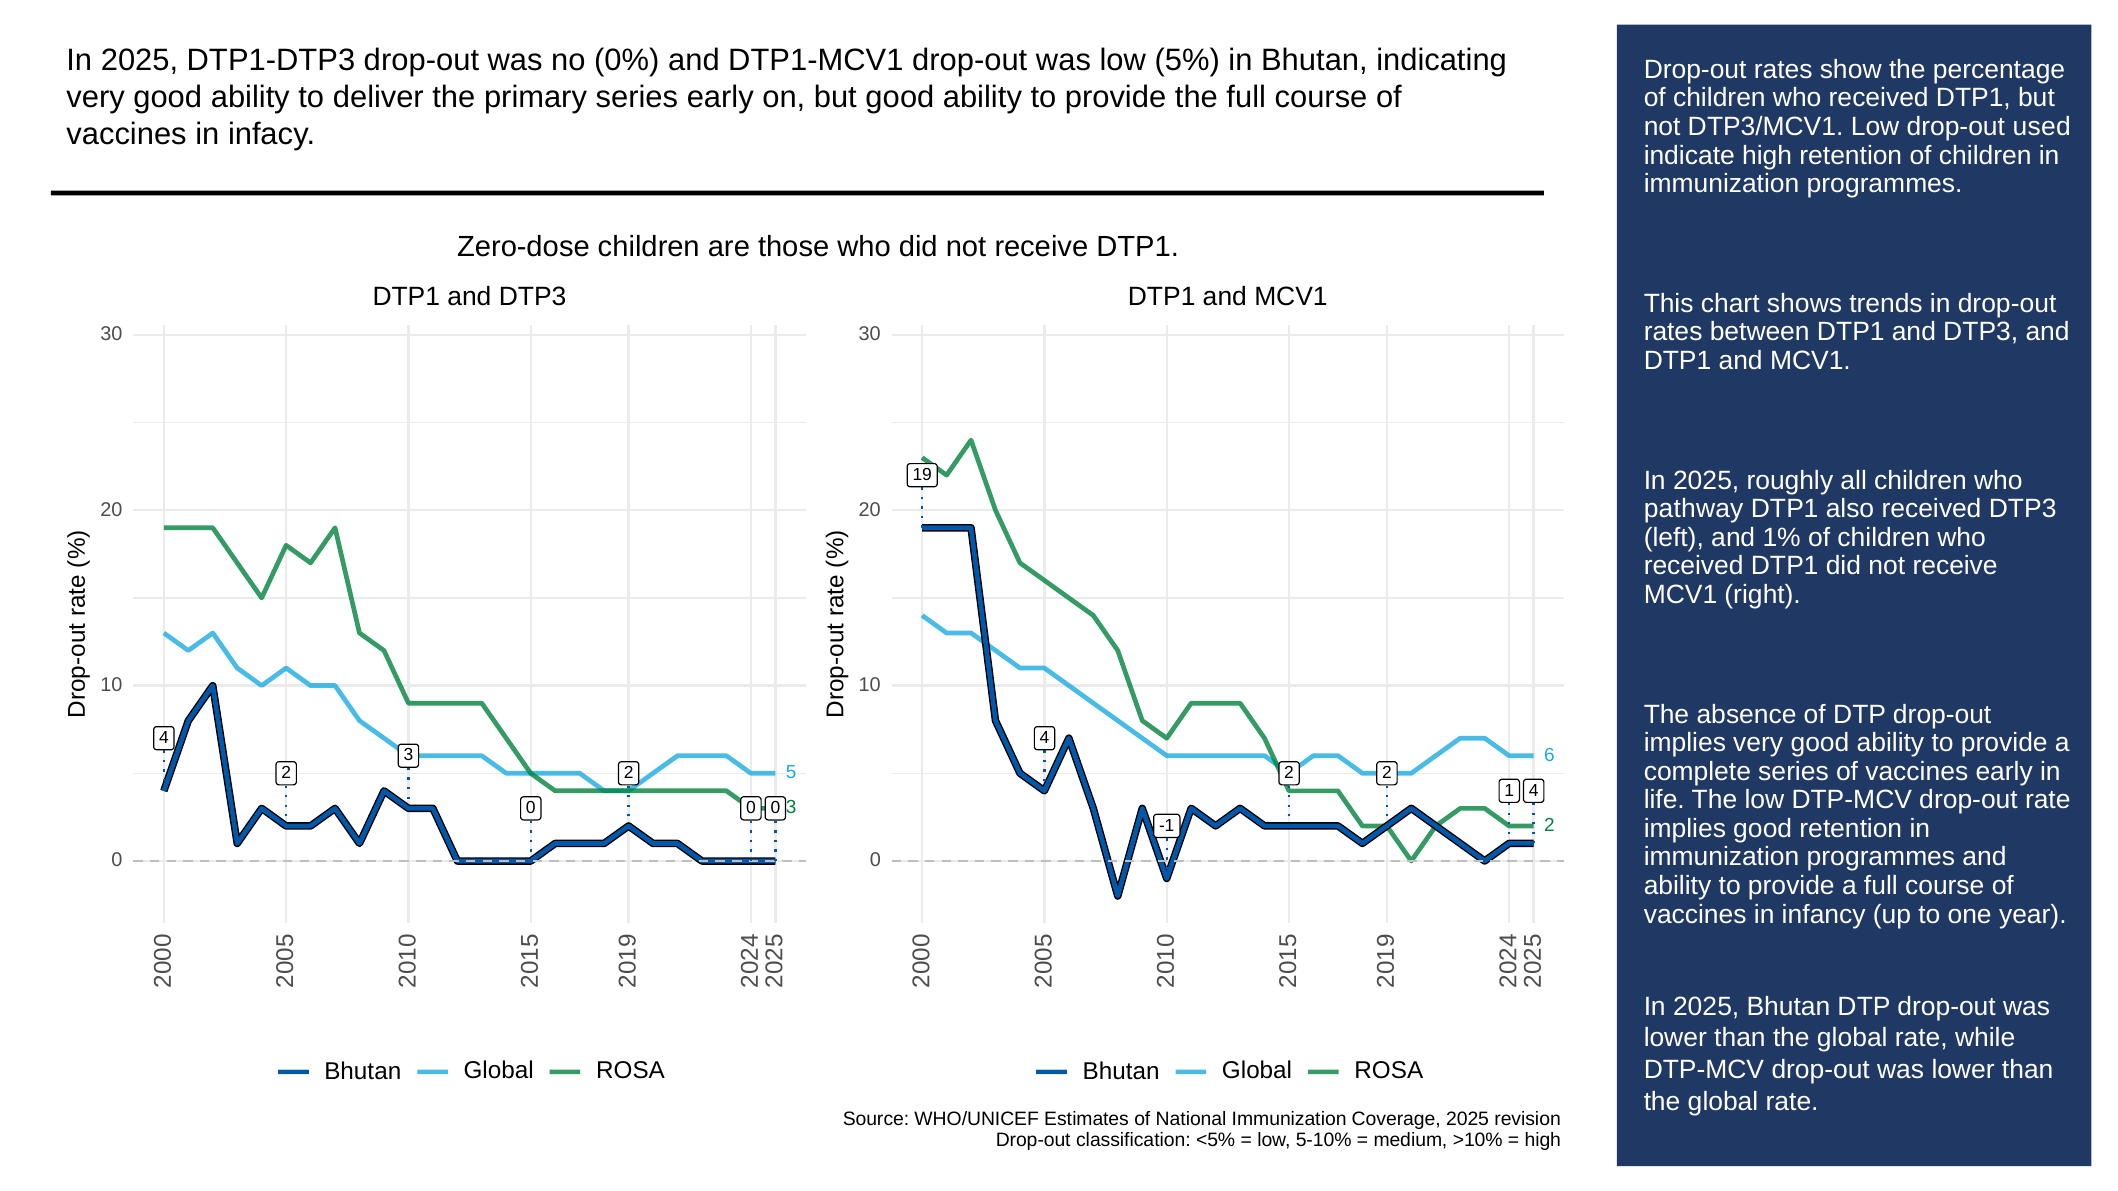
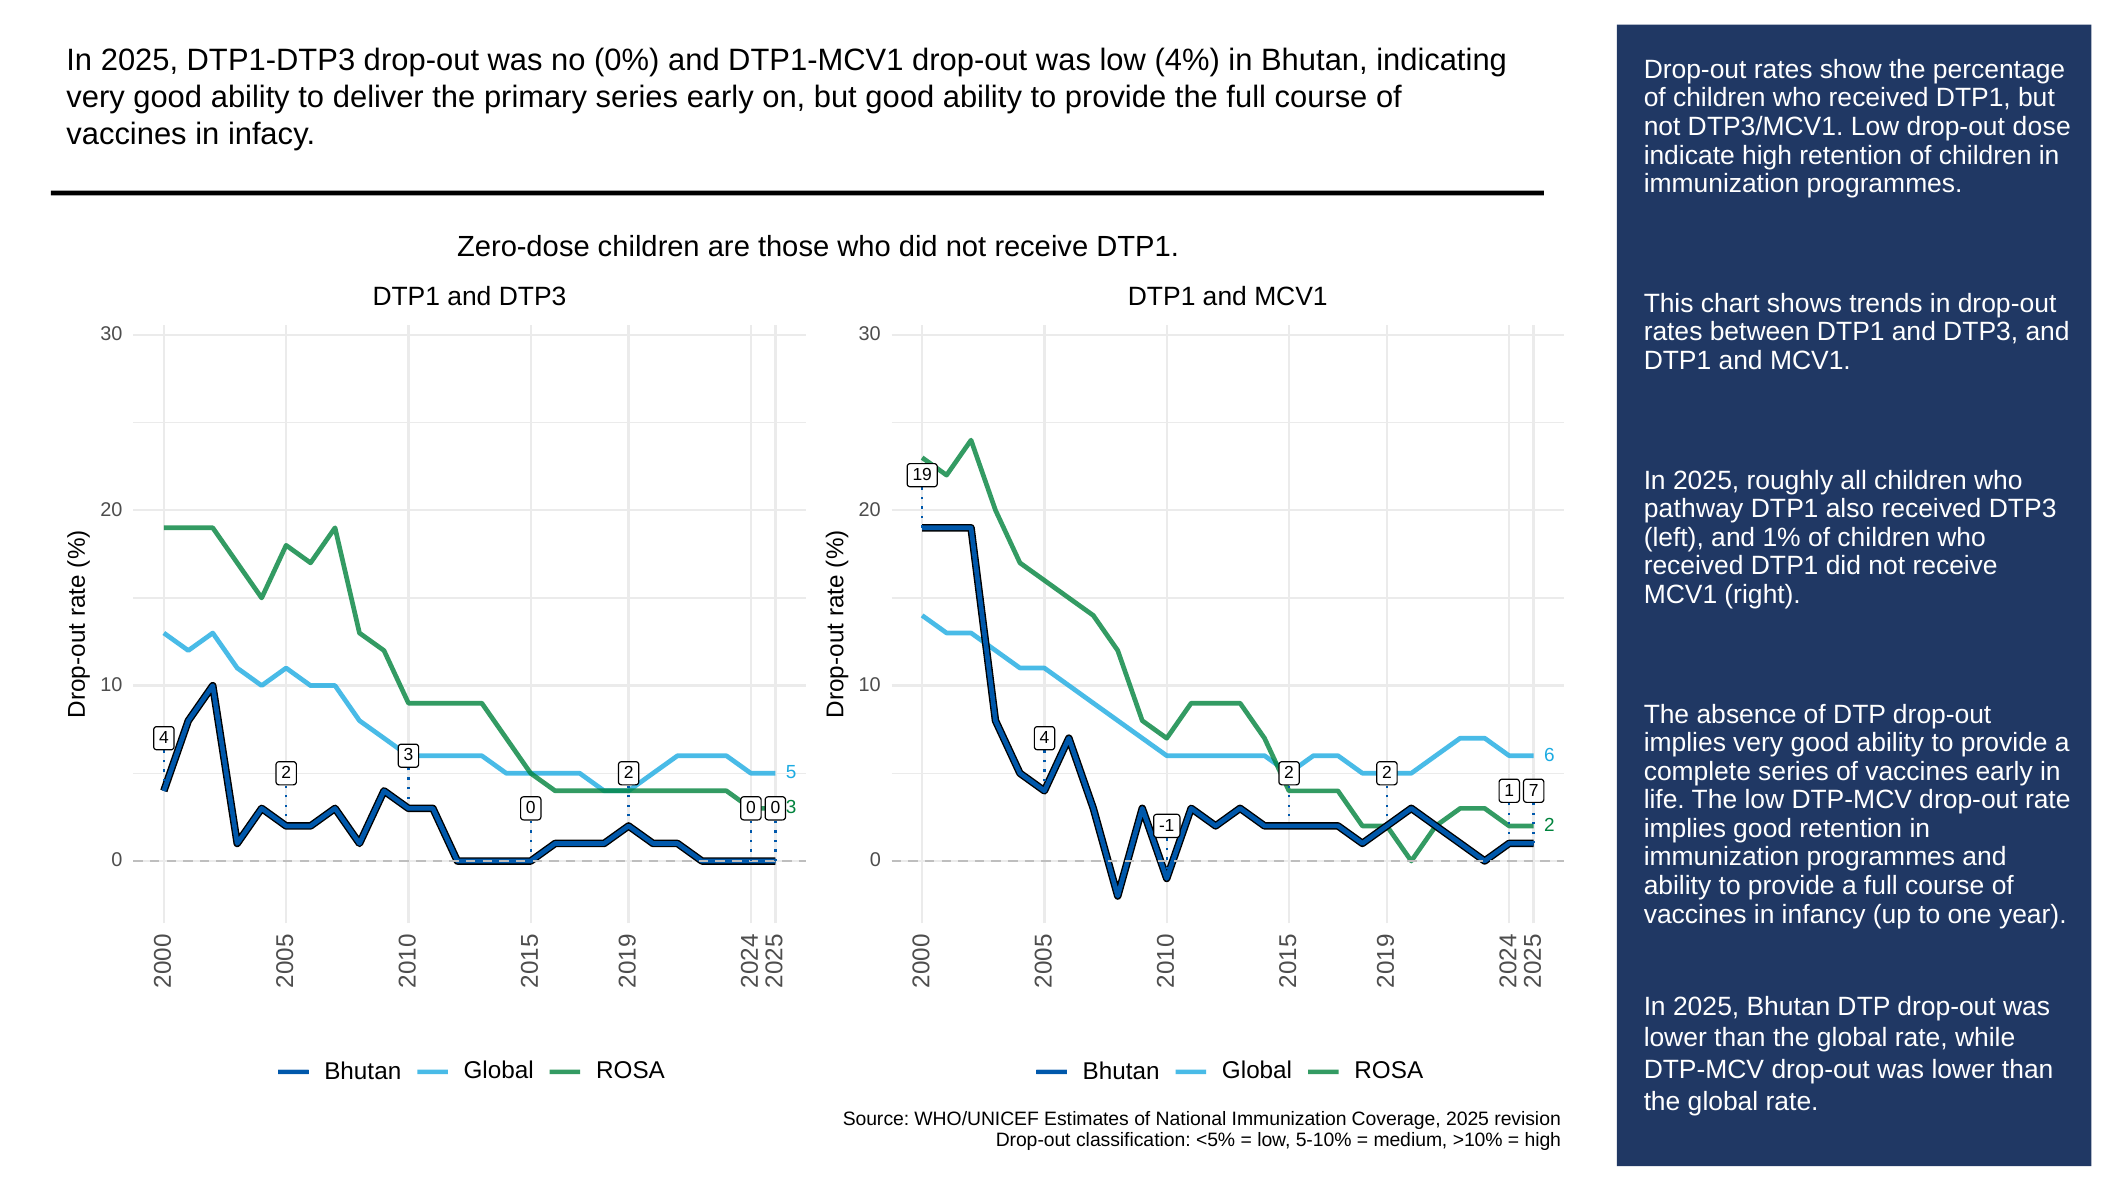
5%: 5% -> 4%
used: used -> dose
1 4: 4 -> 7
